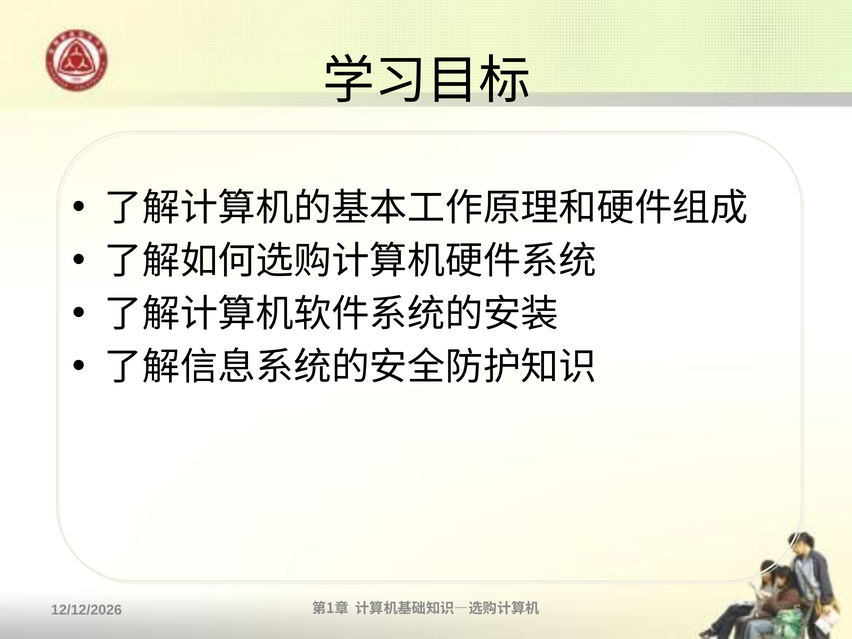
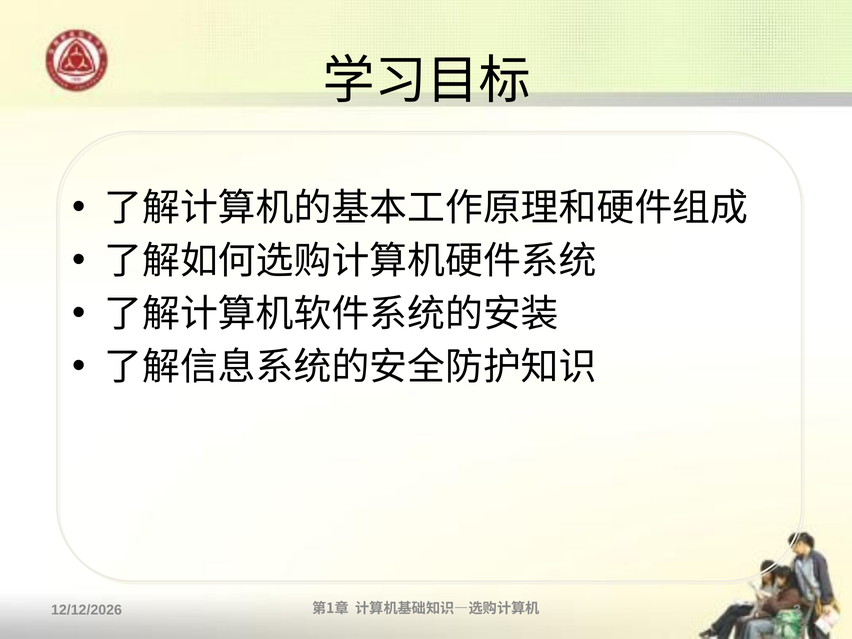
5: 5 -> 3
